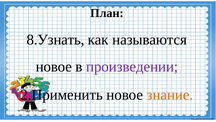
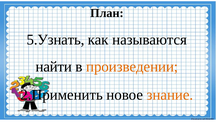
8.Узнать: 8.Узнать -> 5.Узнать
новое at (54, 66): новое -> найти
произведении colour: purple -> orange
